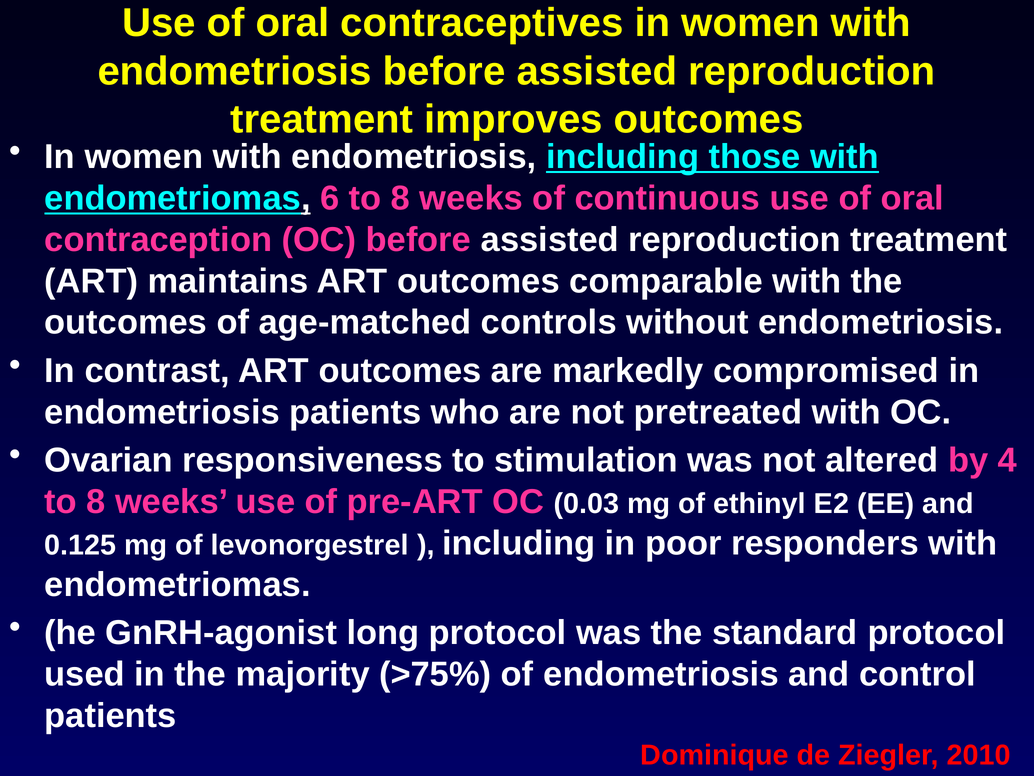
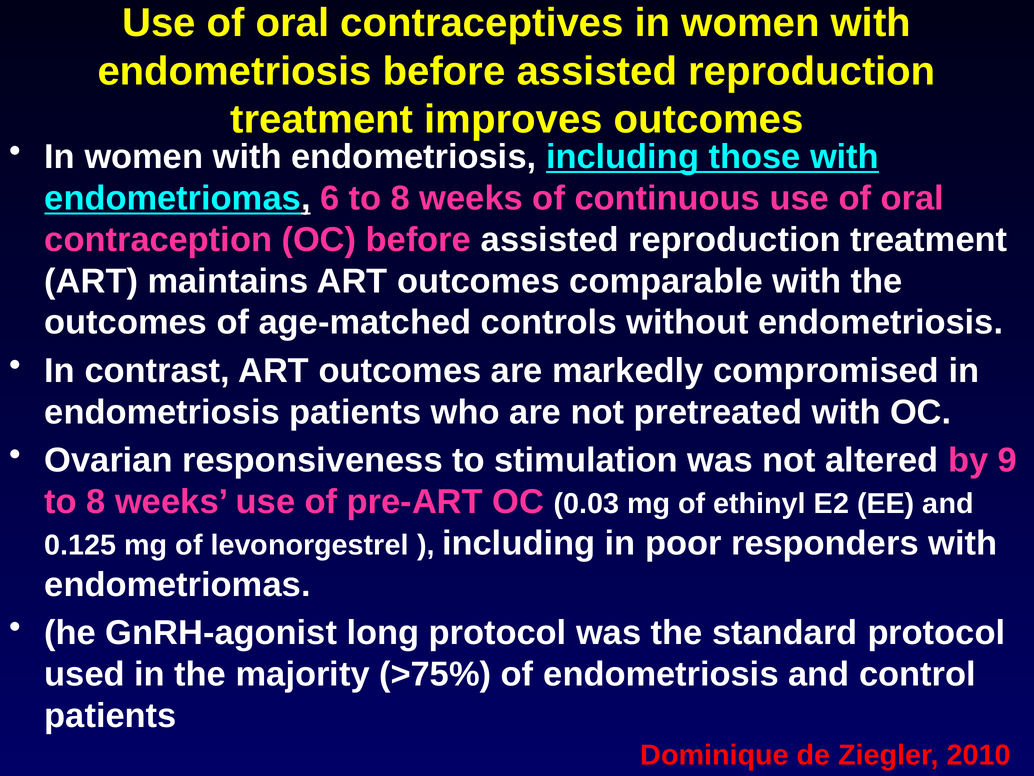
4: 4 -> 9
